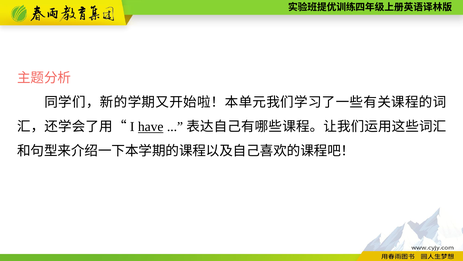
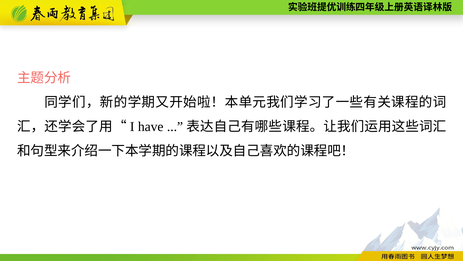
have underline: present -> none
